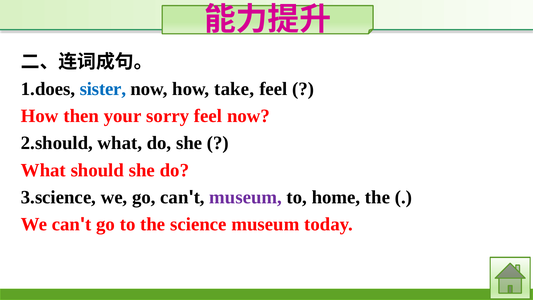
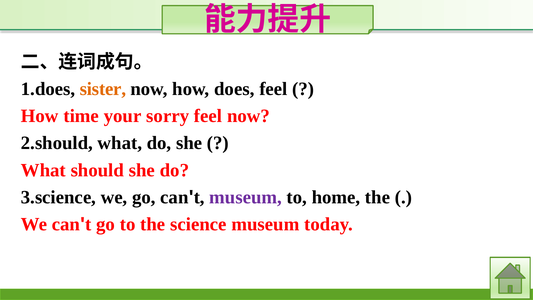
sister colour: blue -> orange
take: take -> does
then: then -> time
